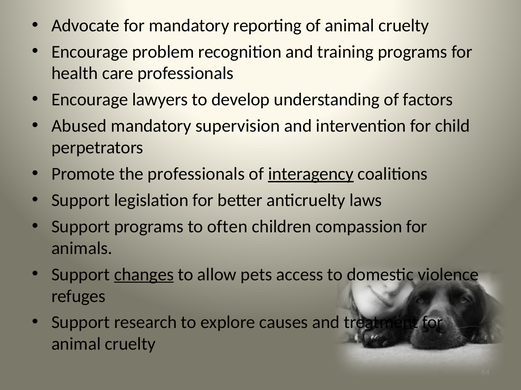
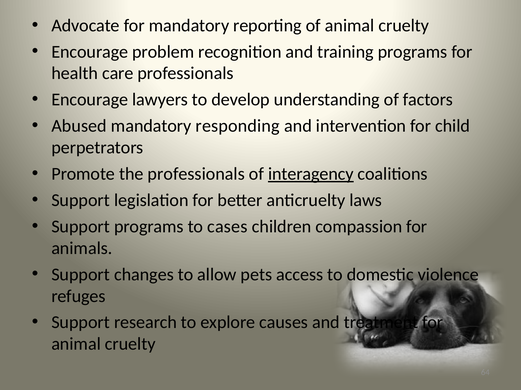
supervision: supervision -> responding
often: often -> cases
changes underline: present -> none
